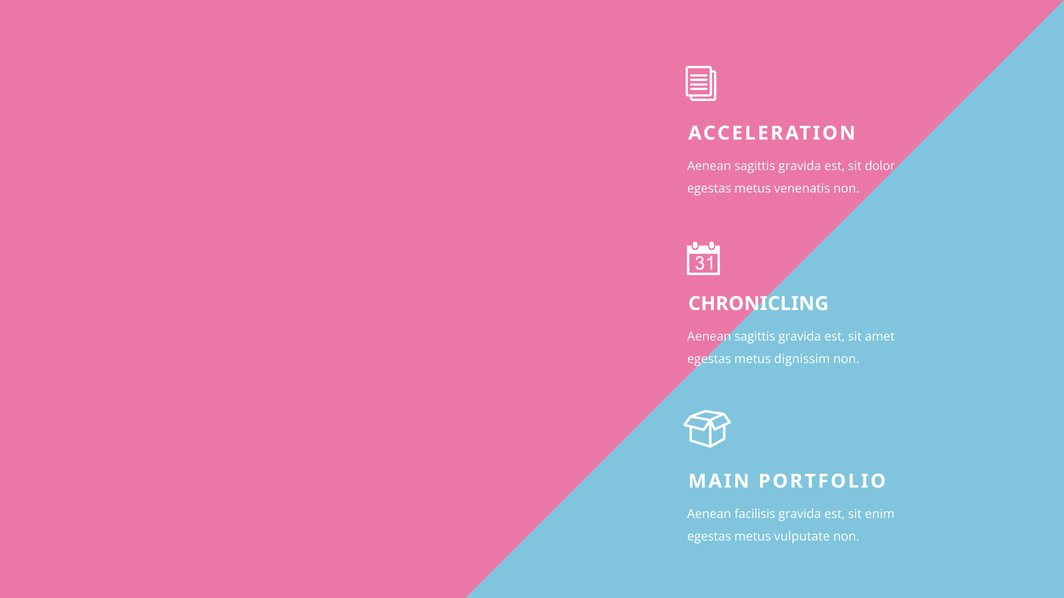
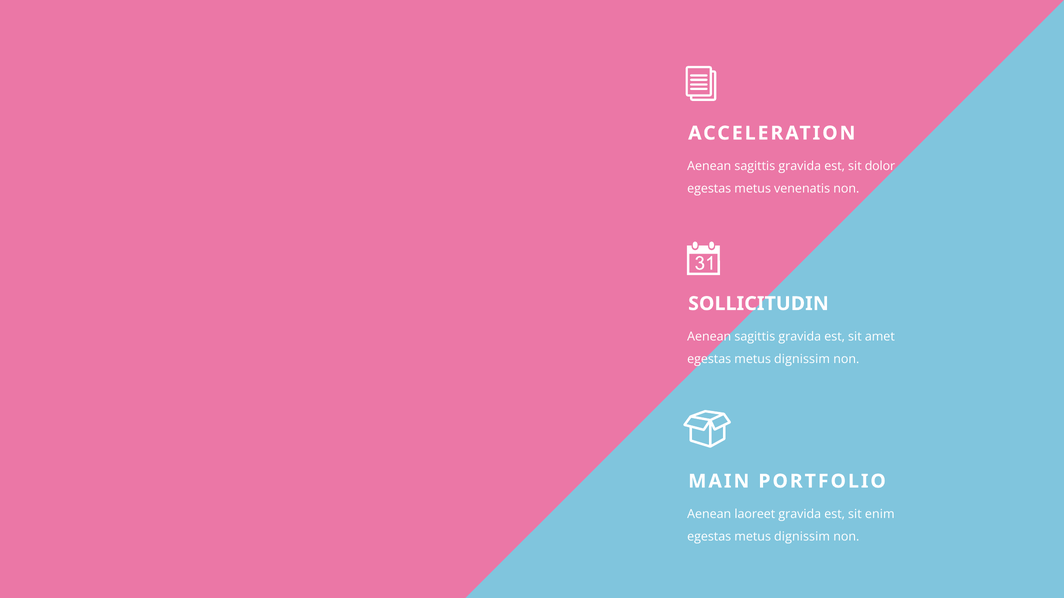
CHRONICLING: CHRONICLING -> SOLLICITUDIN
facilisis: facilisis -> laoreet
vulputate at (802, 537): vulputate -> dignissim
